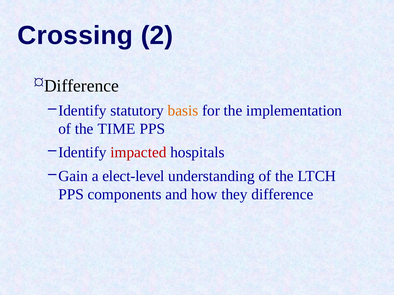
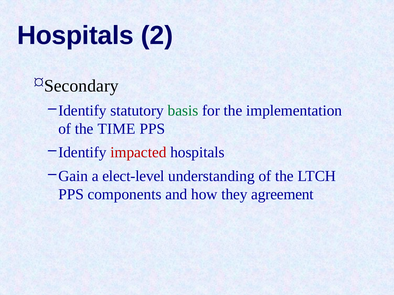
Crossing at (75, 35): Crossing -> Hospitals
Difference at (81, 86): Difference -> Secondary
basis colour: orange -> green
they difference: difference -> agreement
